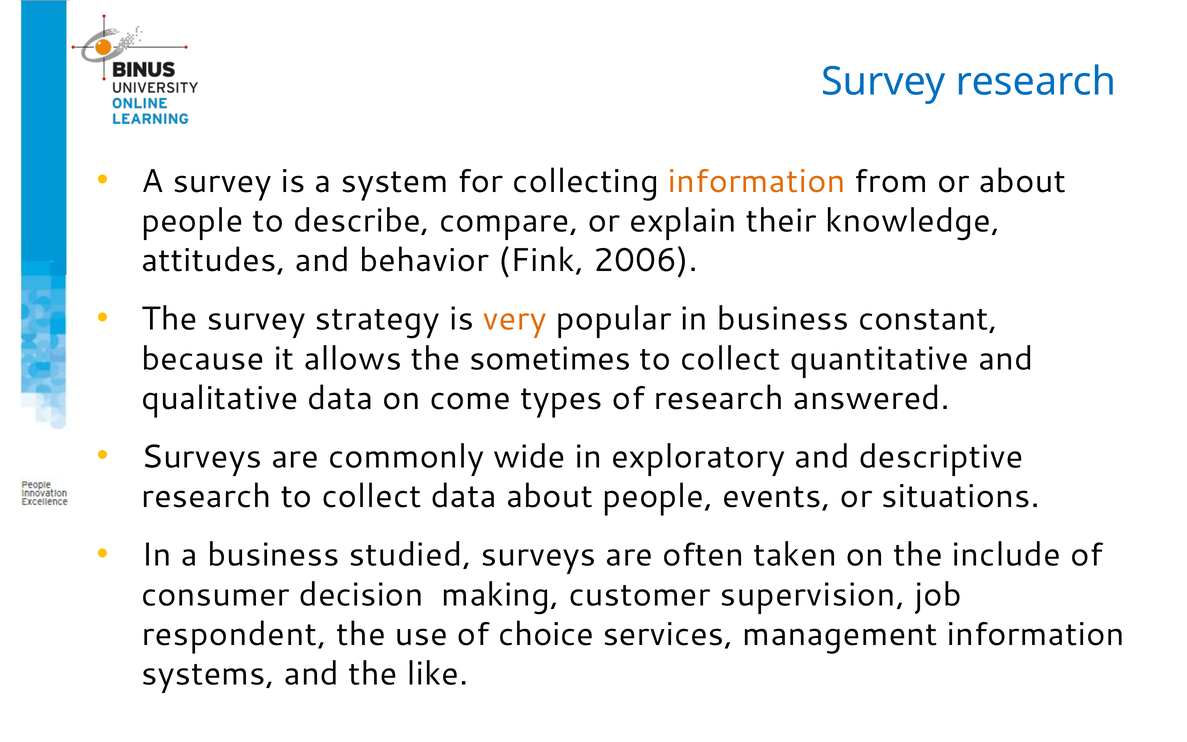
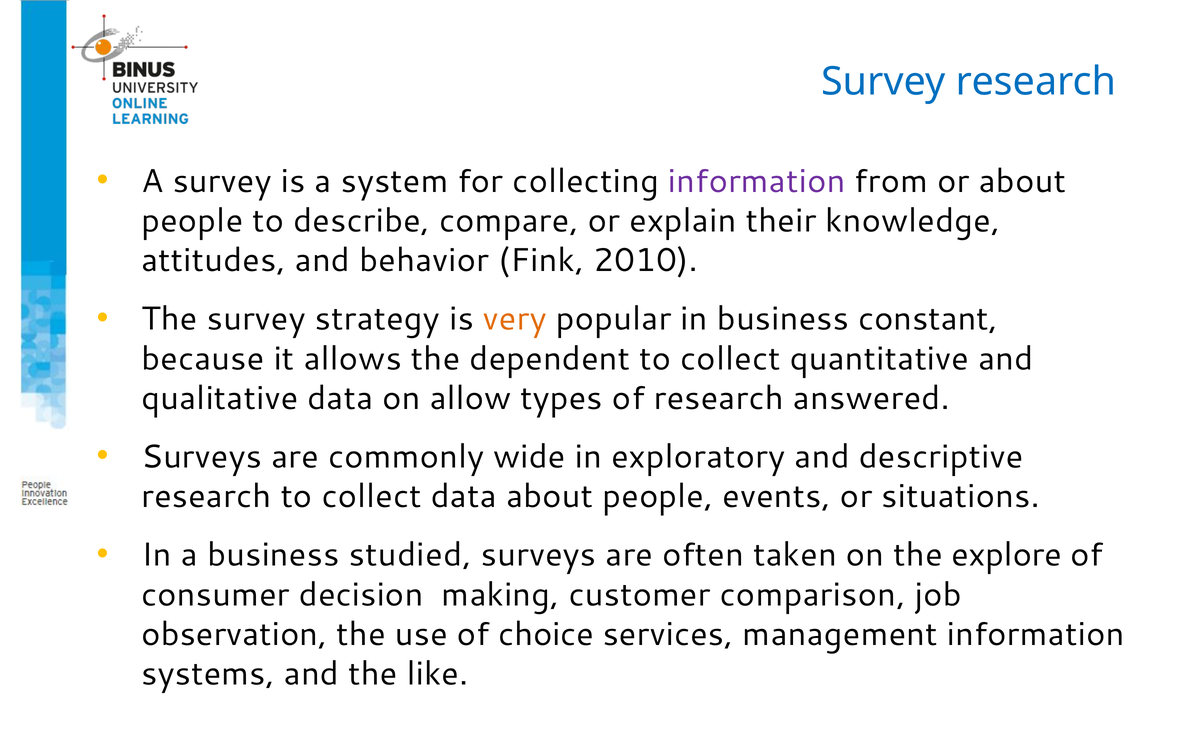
information at (757, 181) colour: orange -> purple
2006: 2006 -> 2010
sometimes: sometimes -> dependent
come: come -> allow
include: include -> explore
supervision: supervision -> comparison
respondent: respondent -> observation
